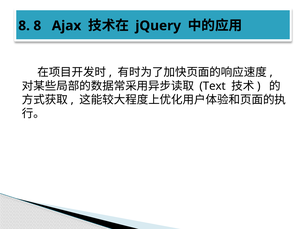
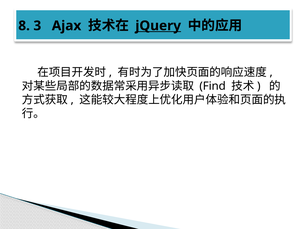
8 8: 8 -> 3
jQuery underline: none -> present
Text: Text -> Find
